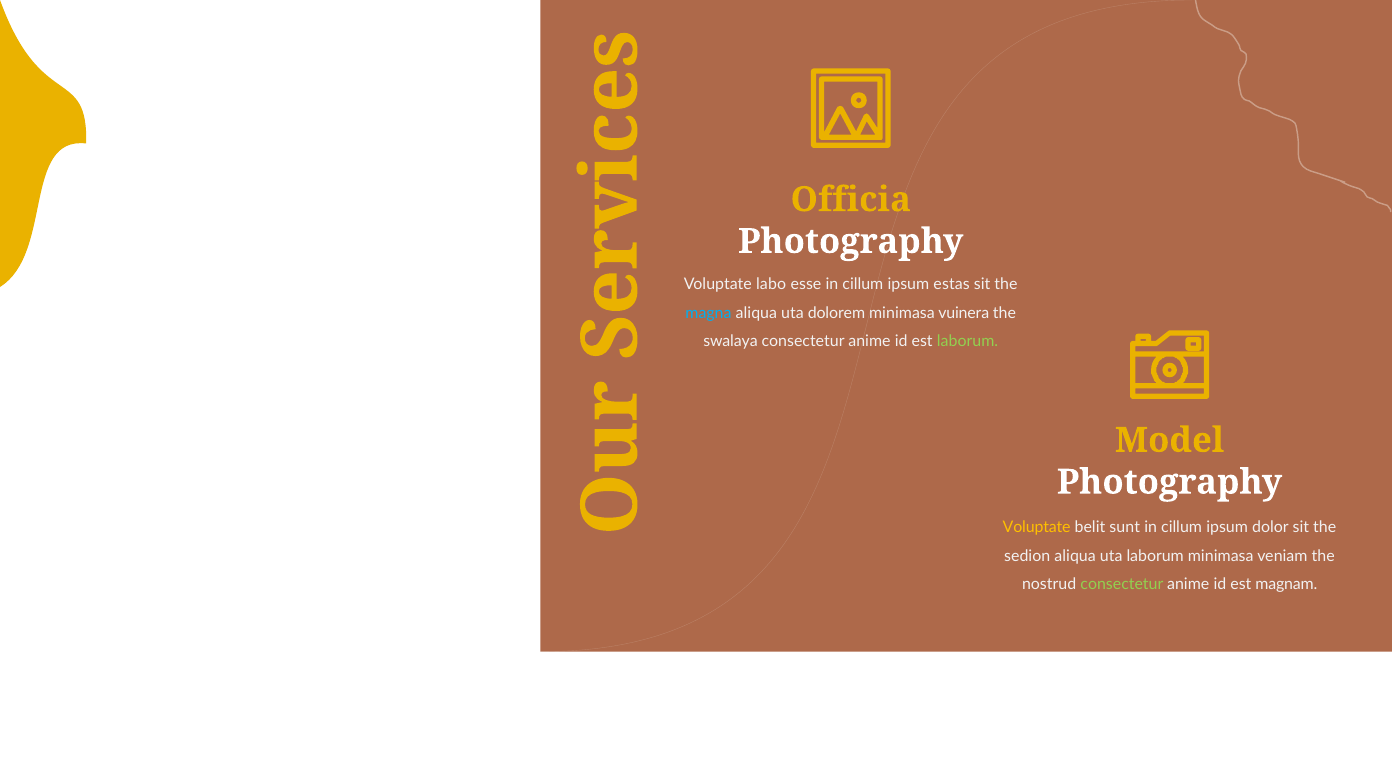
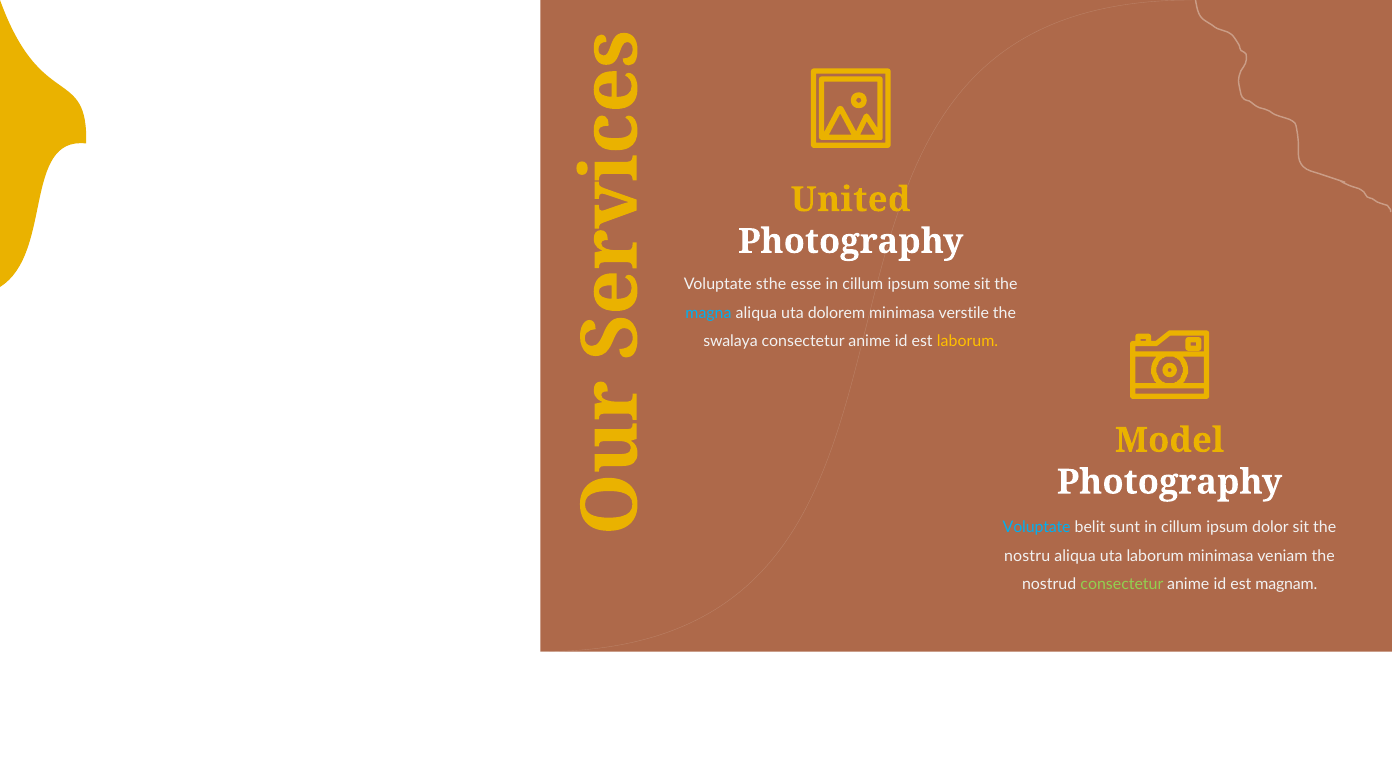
Officia: Officia -> United
labo: labo -> sthe
estas: estas -> some
vuinera: vuinera -> verstile
laborum at (968, 341) colour: light green -> yellow
Voluptate at (1037, 527) colour: yellow -> light blue
sedion: sedion -> nostru
